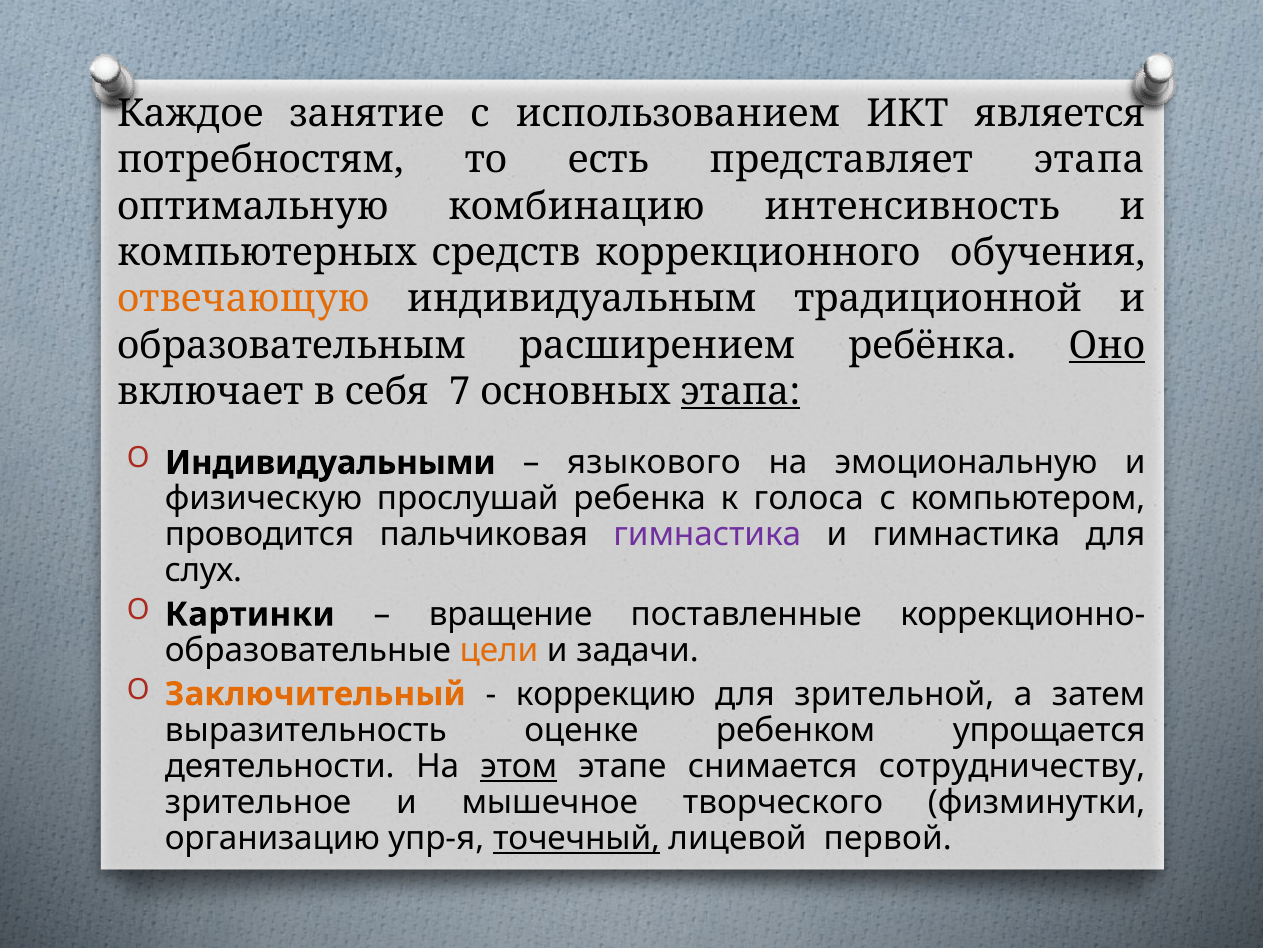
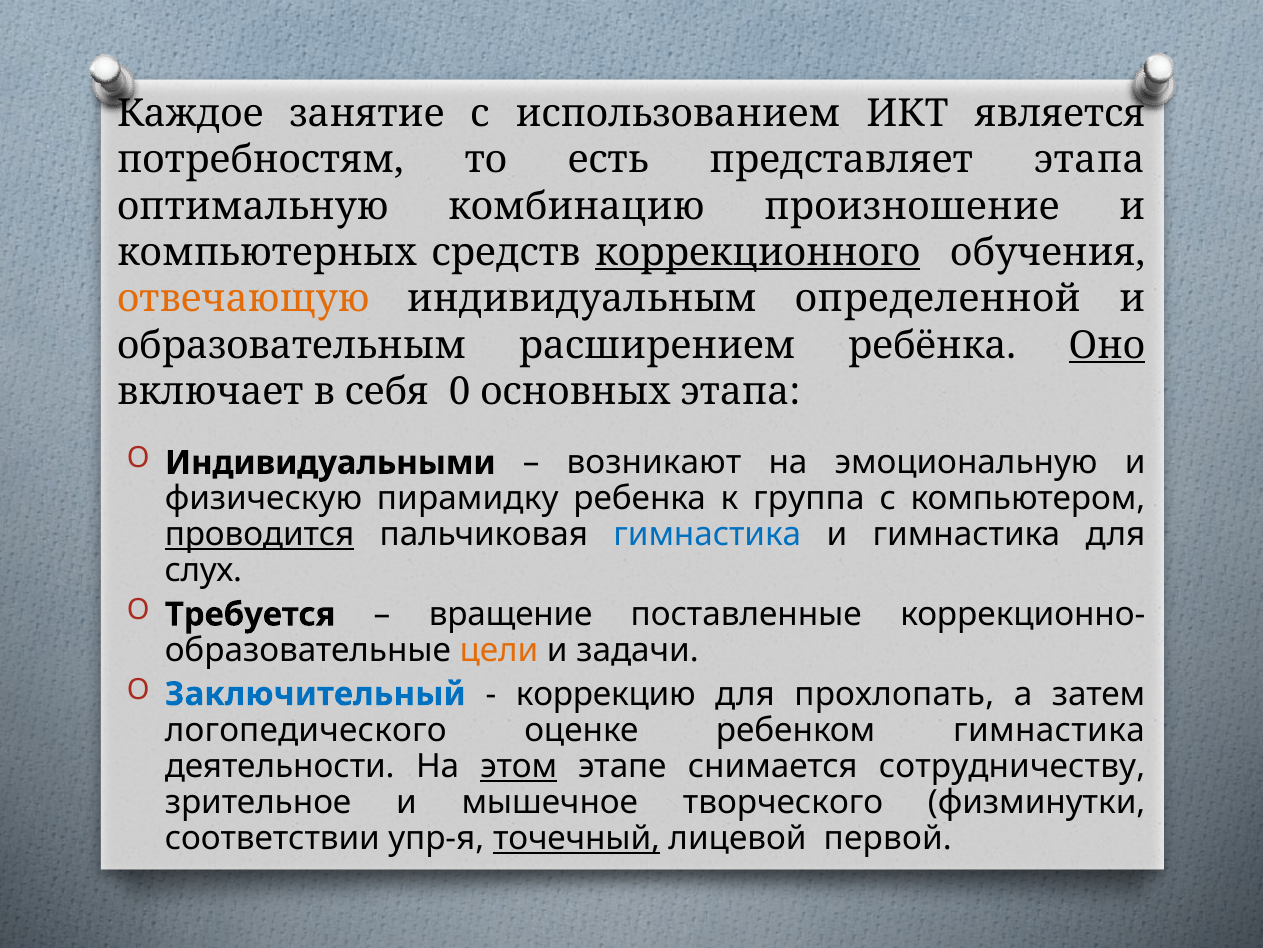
интенсивность: интенсивность -> произношение
коррекционного underline: none -> present
традиционной: традиционной -> определенной
7: 7 -> 0
этапа at (740, 391) underline: present -> none
языкового: языкового -> возникают
прослушай: прослушай -> пирамидку
голоса: голоса -> группа
проводится underline: none -> present
гимнастика at (707, 534) colour: purple -> blue
Картинки: Картинки -> Требуется
Заключительный colour: orange -> blue
зрительной: зрительной -> прохлопать
выразительность: выразительность -> логопедического
ребенком упрощается: упрощается -> гимнастика
организацию: организацию -> соответствии
